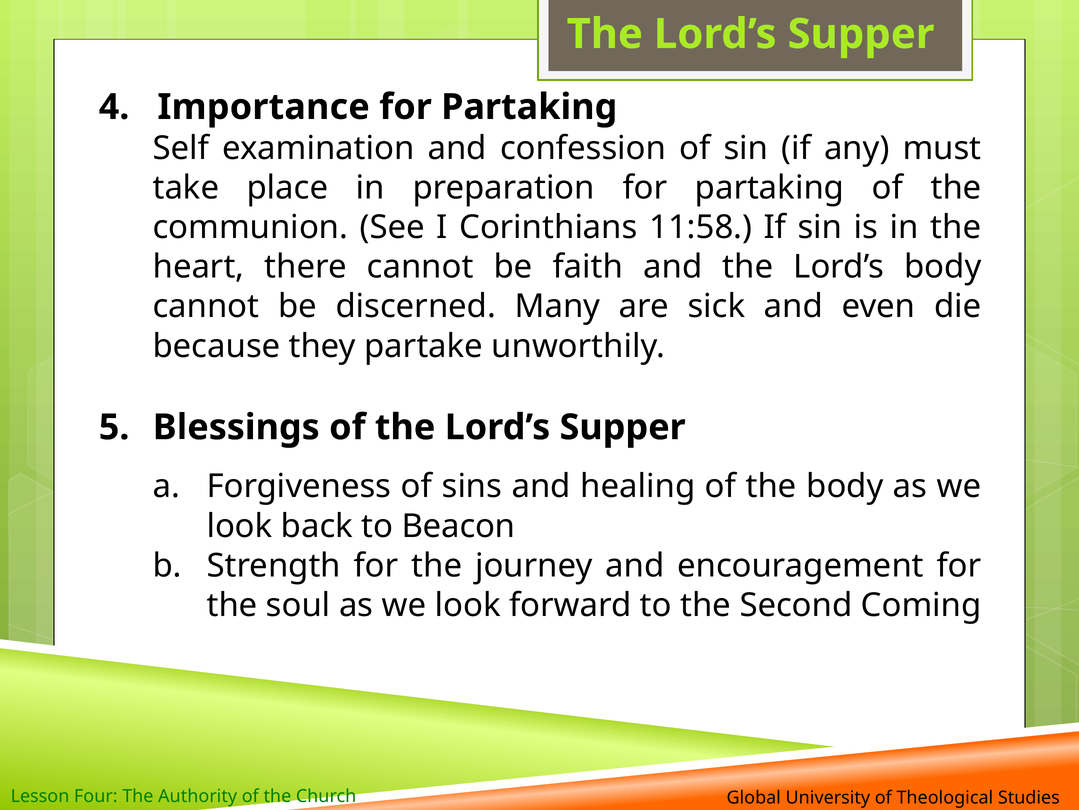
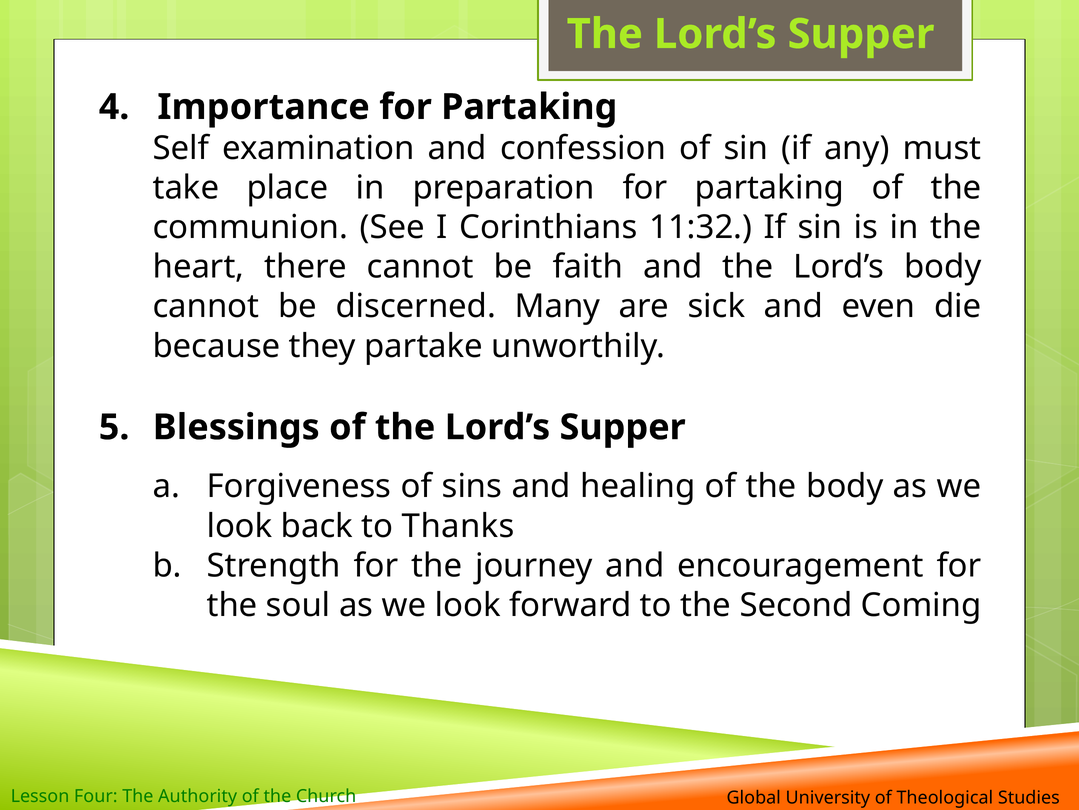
11:58: 11:58 -> 11:32
Beacon: Beacon -> Thanks
